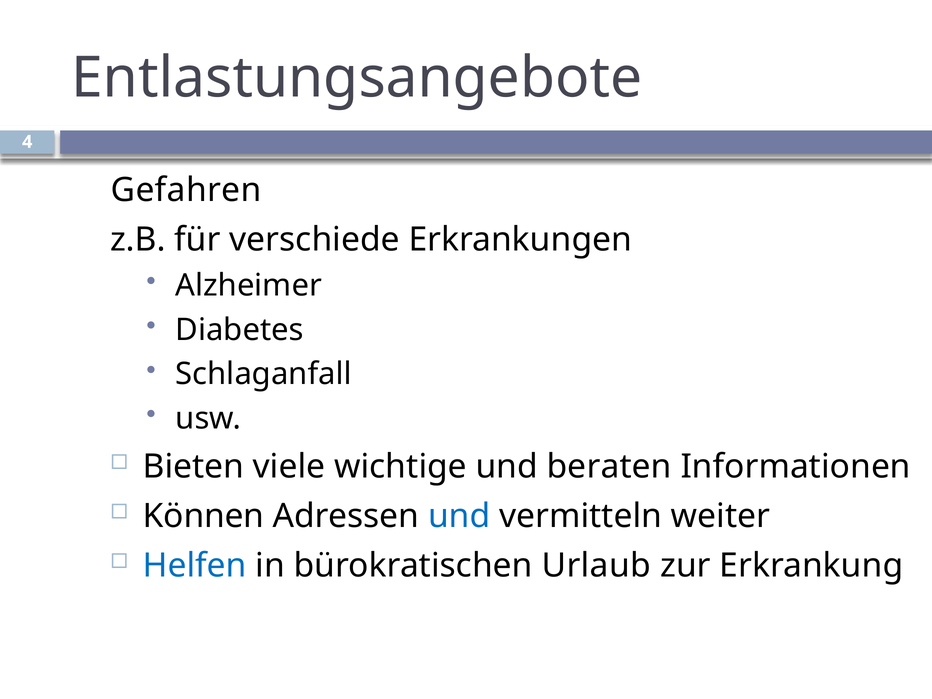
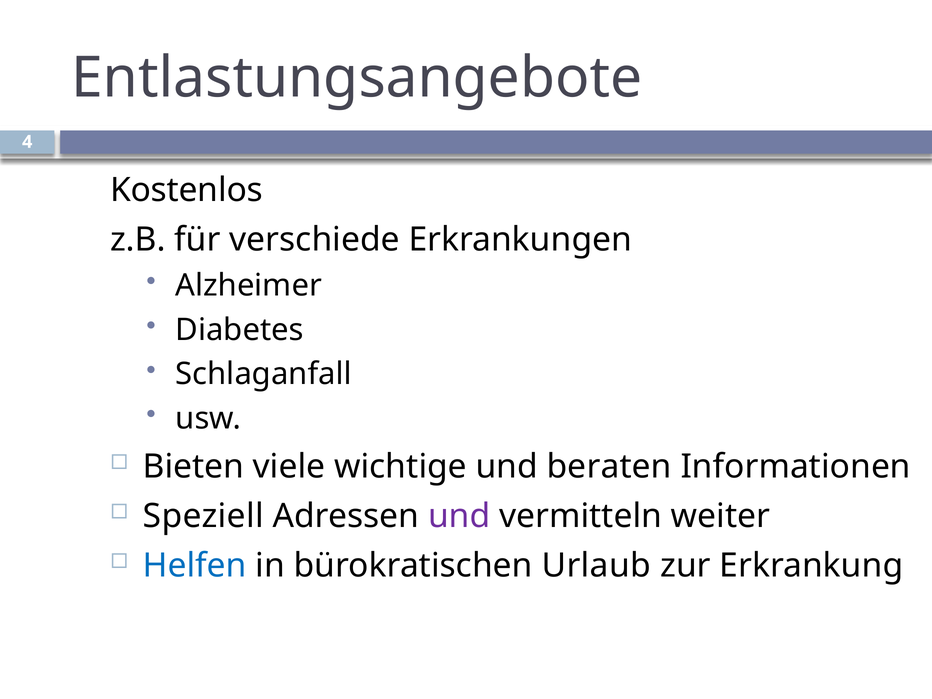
Gefahren: Gefahren -> Kostenlos
Können: Können -> Speziell
und at (459, 516) colour: blue -> purple
